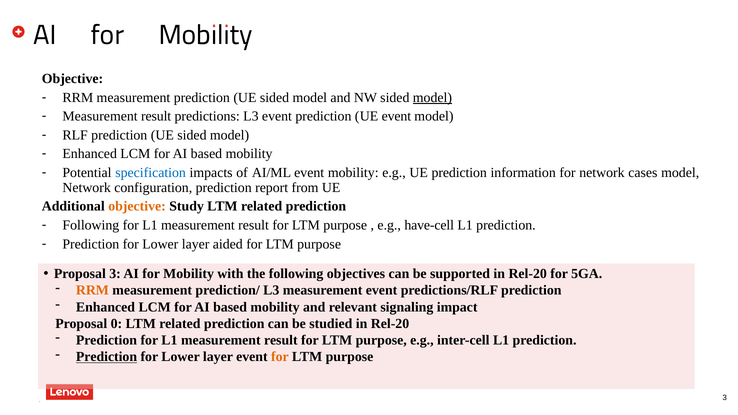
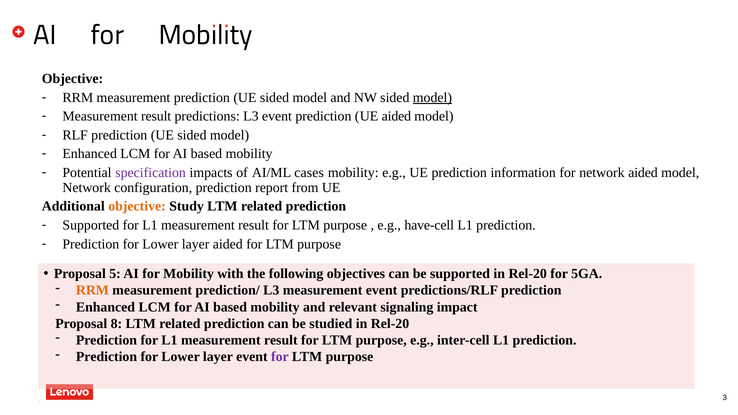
UE event: event -> aided
specification colour: blue -> purple
AI/ML event: event -> cases
network cases: cases -> aided
Following at (91, 225): Following -> Supported
Proposal 3: 3 -> 5
0: 0 -> 8
Prediction at (107, 357) underline: present -> none
for at (280, 357) colour: orange -> purple
